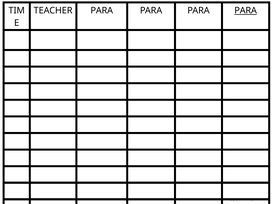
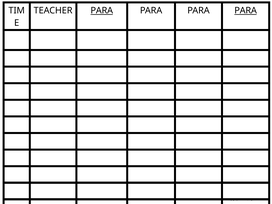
PARA at (102, 11) underline: none -> present
